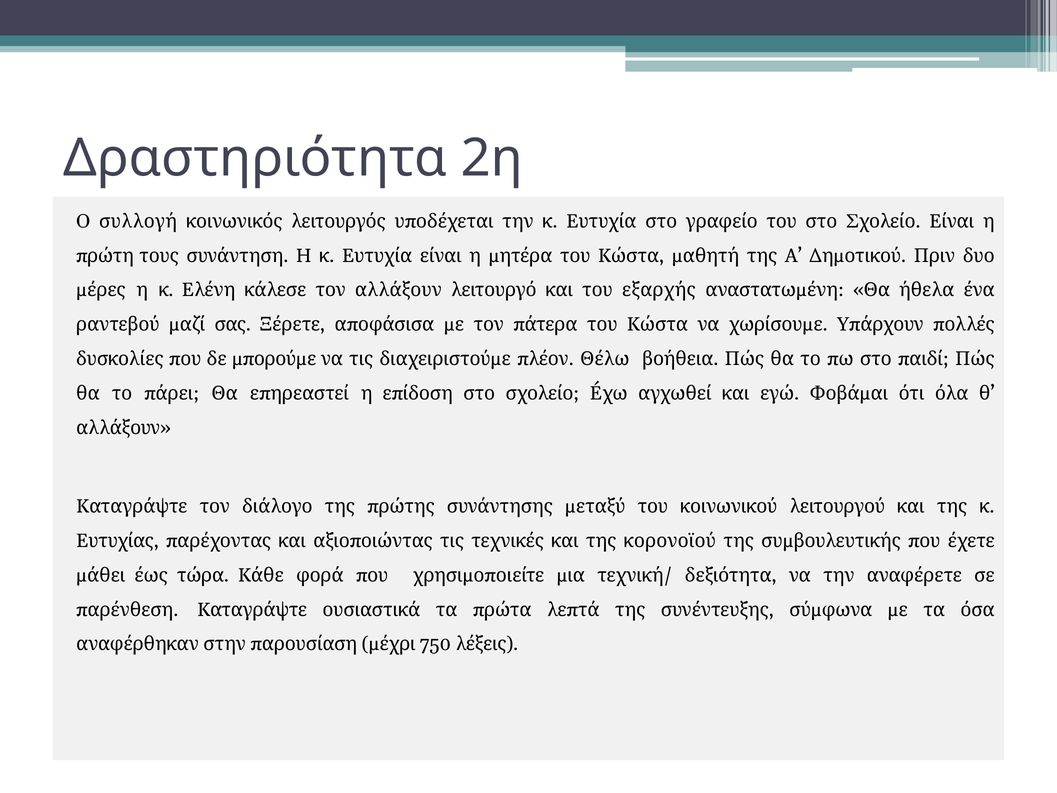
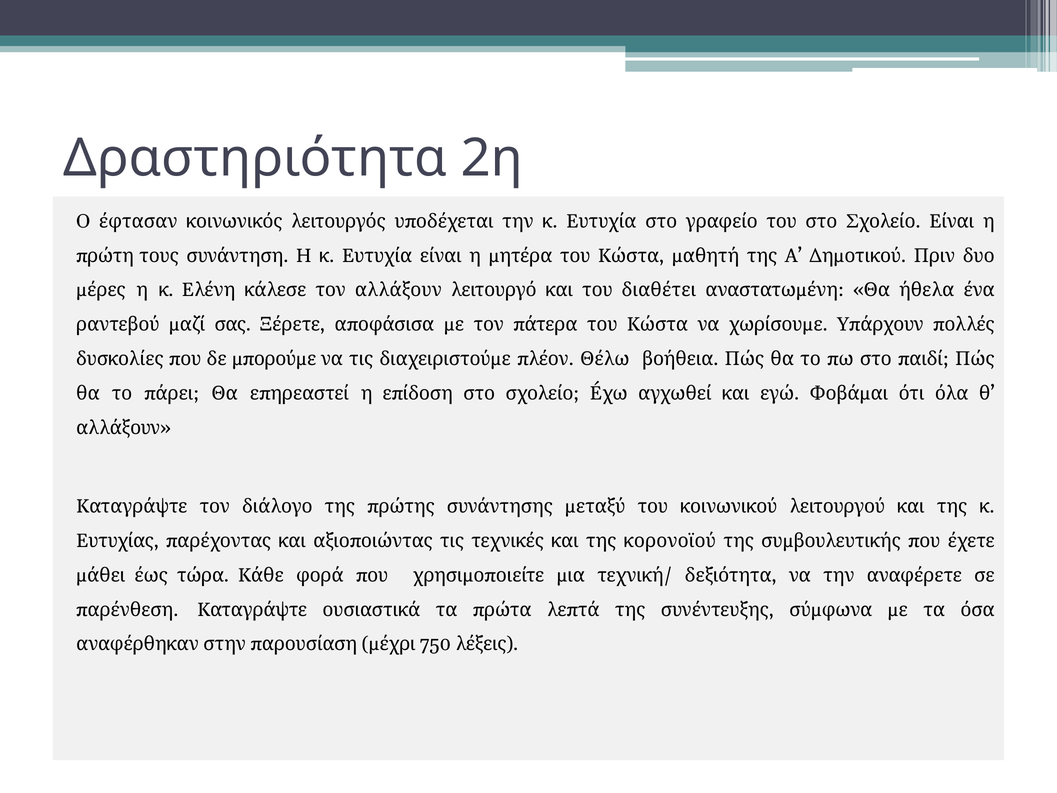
συλλογή: συλλογή -> έφτασαν
εξαρχής: εξαρχής -> διαθέτει
